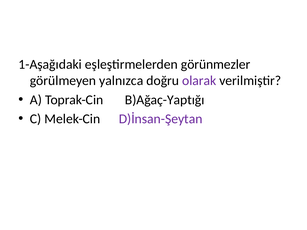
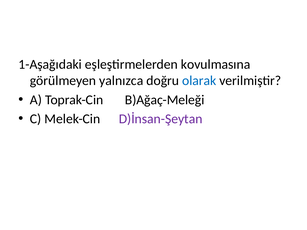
görünmezler: görünmezler -> kovulmasına
olarak colour: purple -> blue
B)Ağaç-Yaptığı: B)Ağaç-Yaptığı -> B)Ağaç-Meleği
